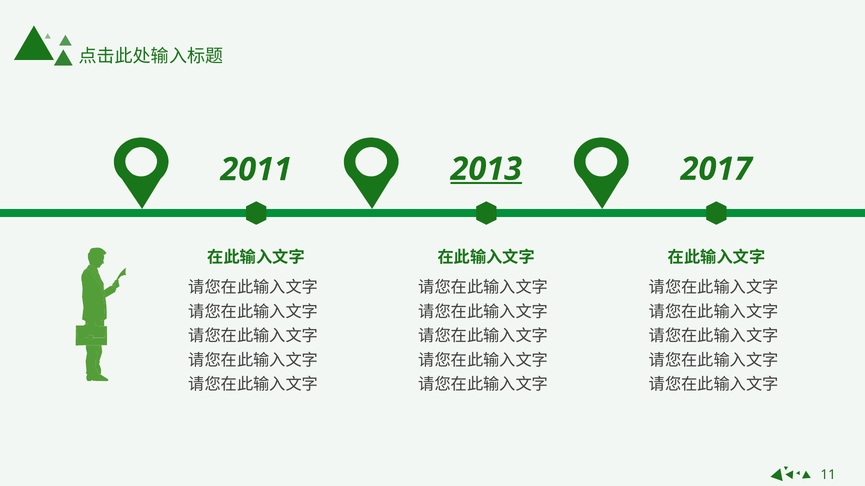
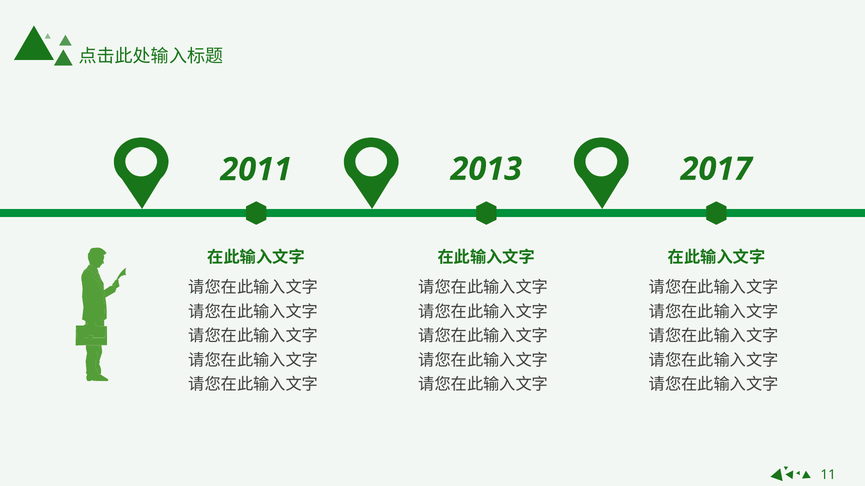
2013 underline: present -> none
